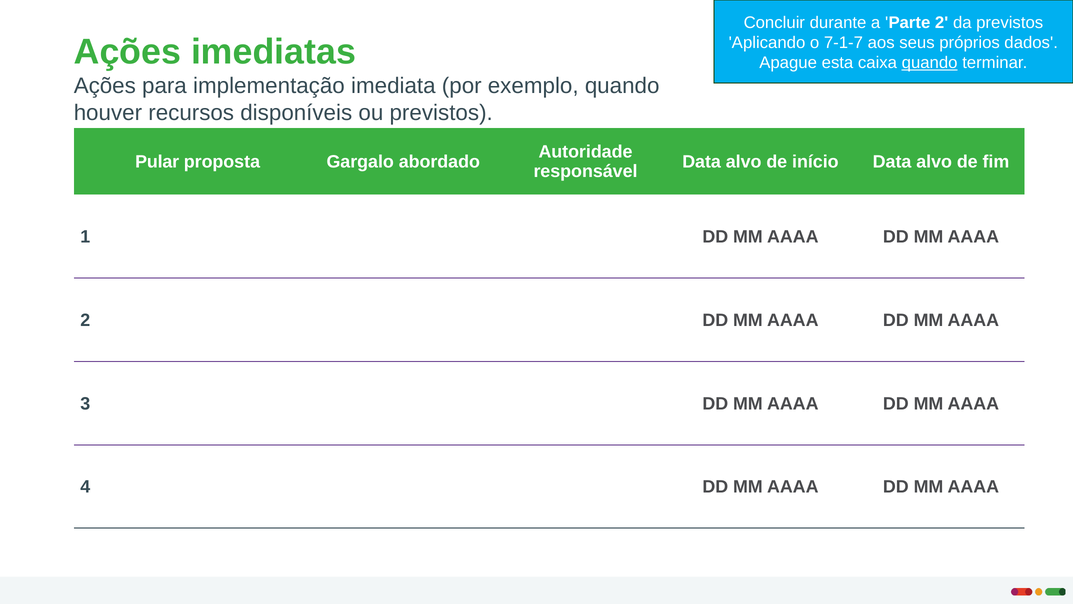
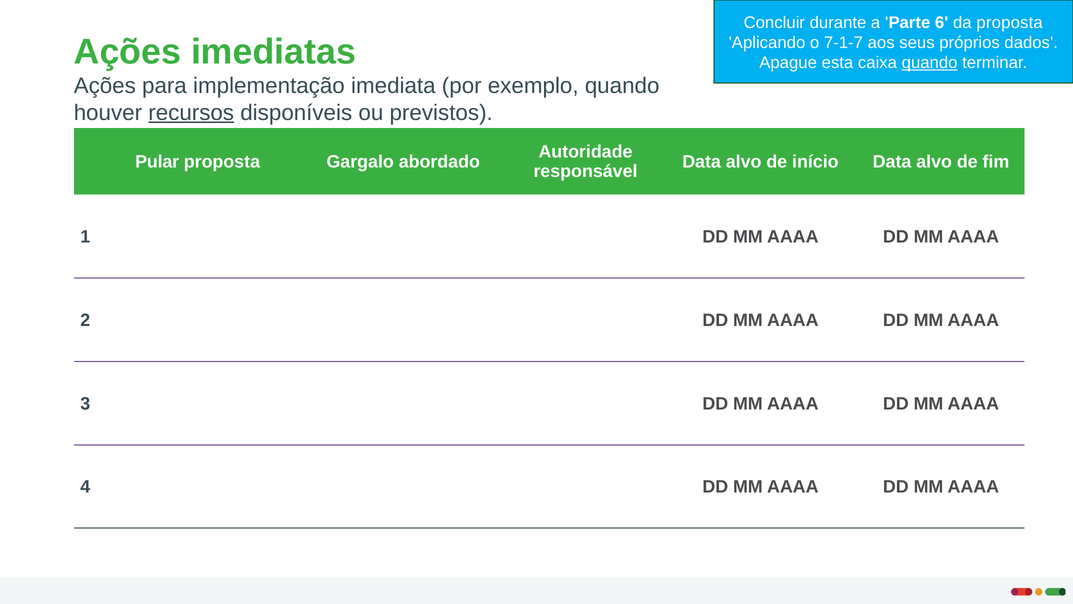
Parte 2: 2 -> 6
da previstos: previstos -> proposta
recursos underline: none -> present
